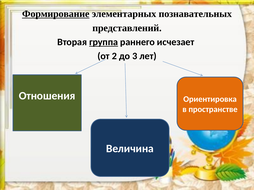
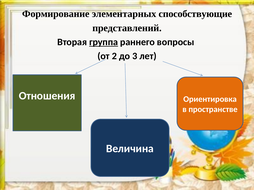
Формирование underline: present -> none
познавательных: познавательных -> способствующие
исчезает: исчезает -> вопросы
